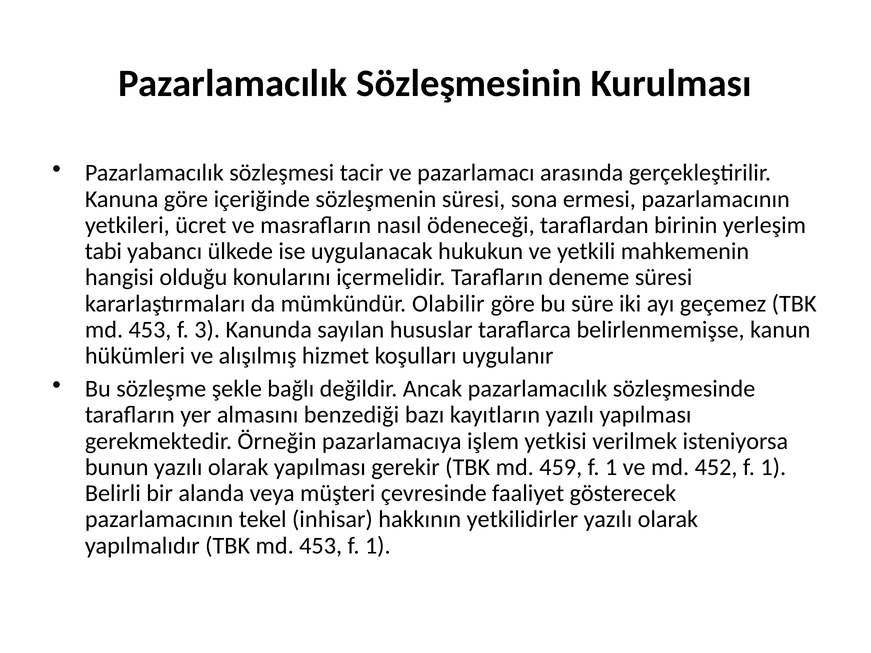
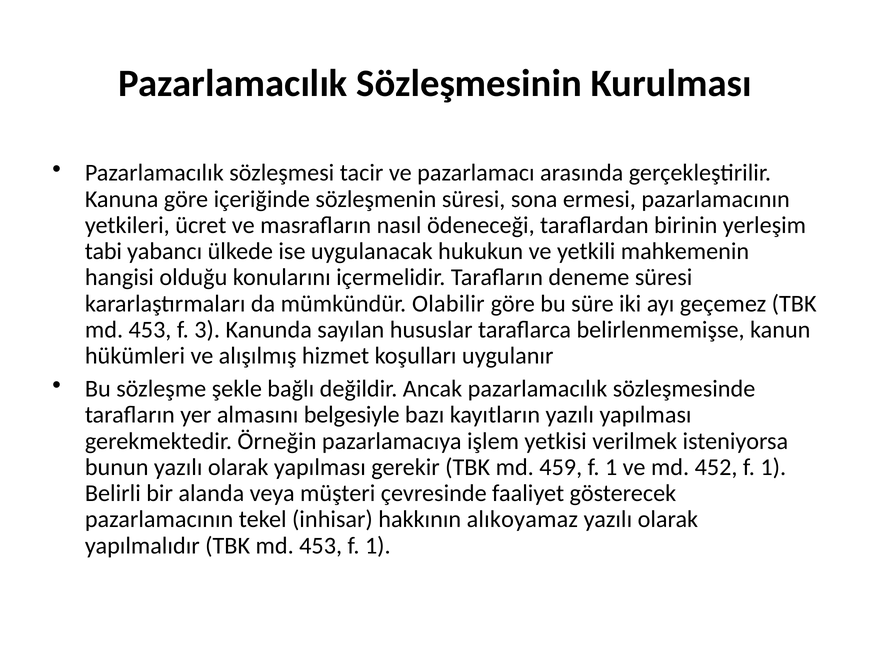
benzediği: benzediği -> belgesiyle
yetkilidirler: yetkilidirler -> alıkoyamaz
